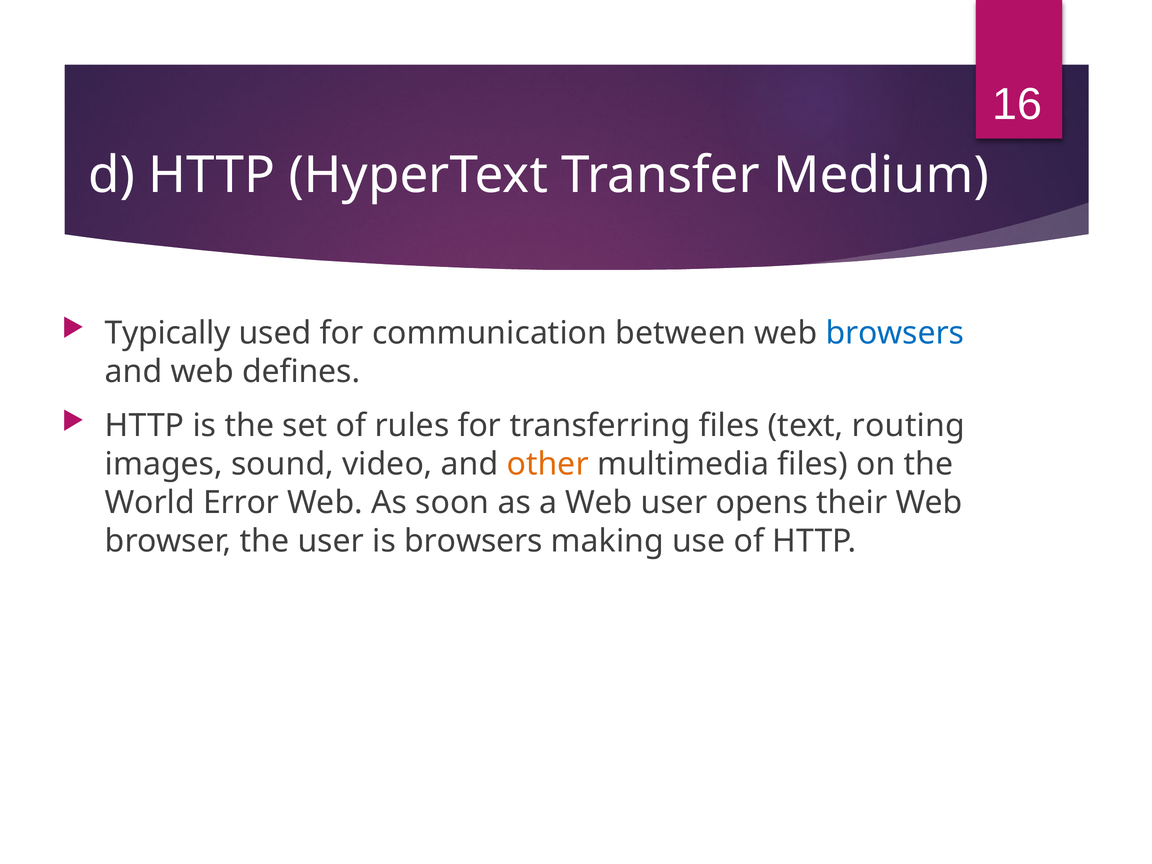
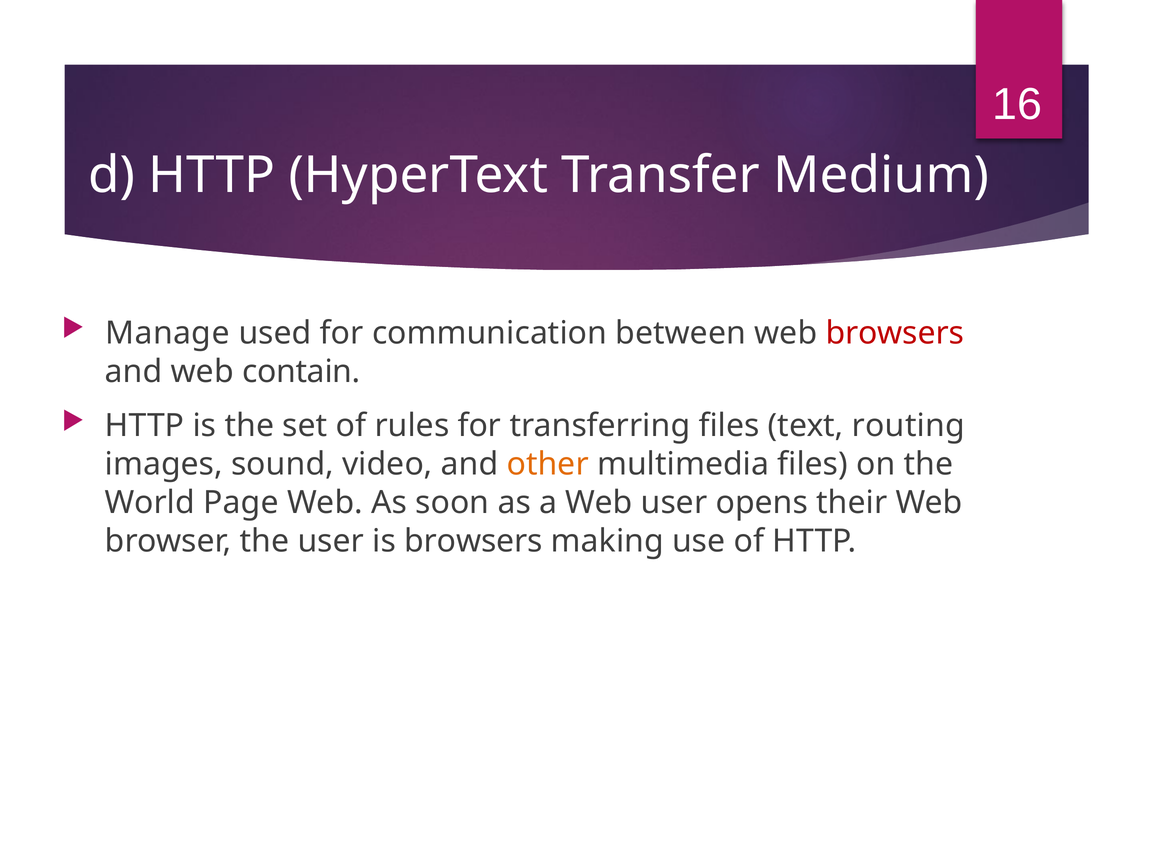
Typically: Typically -> Manage
browsers at (895, 333) colour: blue -> red
defines: defines -> contain
Error: Error -> Page
